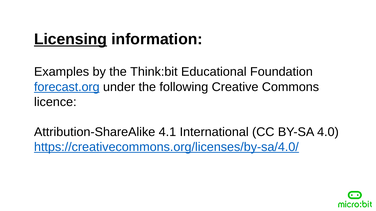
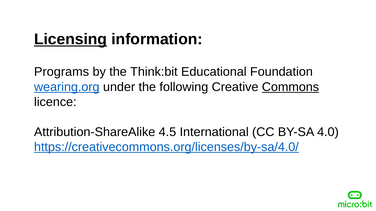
Examples: Examples -> Programs
forecast.org: forecast.org -> wearing.org
Commons underline: none -> present
4.1: 4.1 -> 4.5
